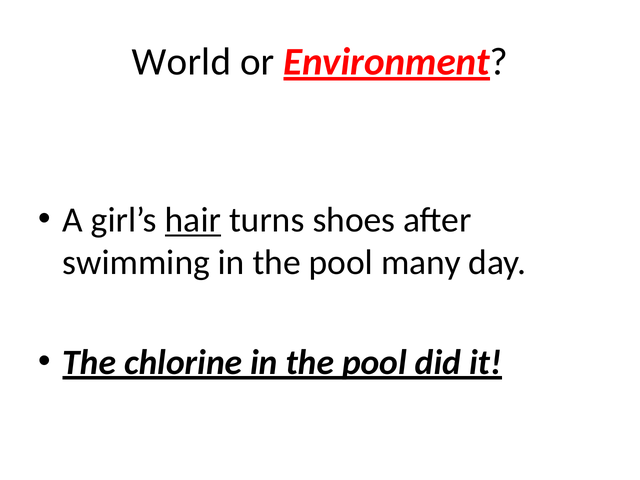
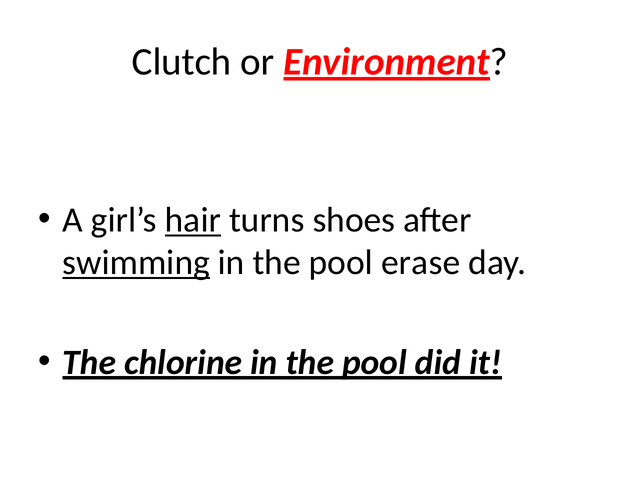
World: World -> Clutch
swimming underline: none -> present
many: many -> erase
